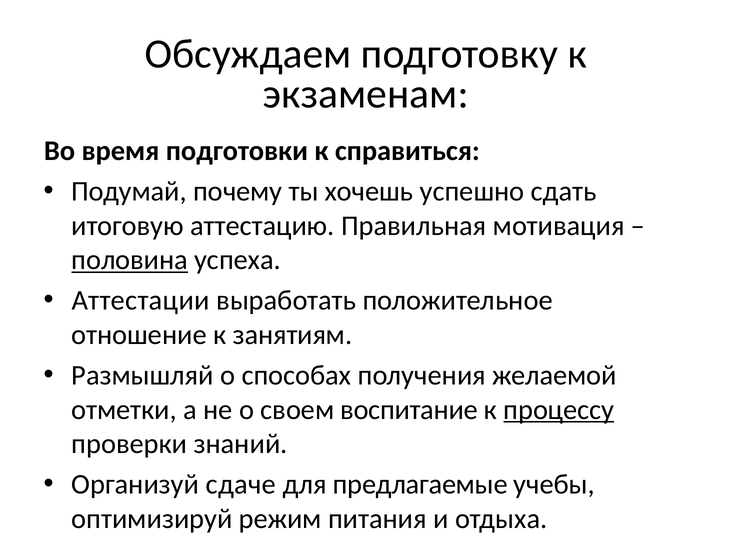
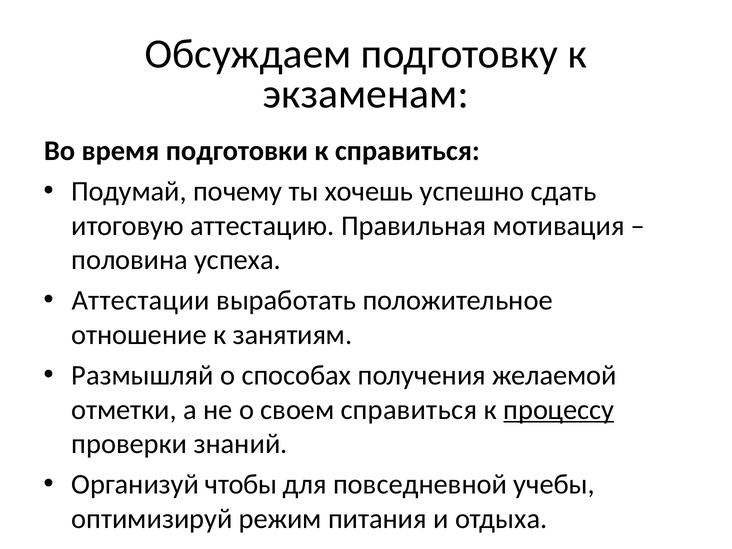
половина underline: present -> none
своем воспитание: воспитание -> справиться
сдаче: сдаче -> чтобы
предлагаемые: предлагаемые -> повседневной
